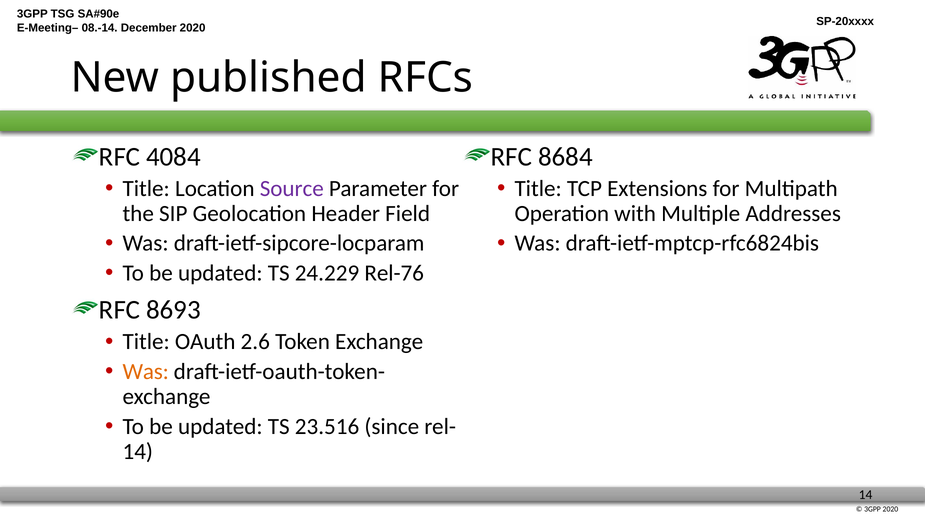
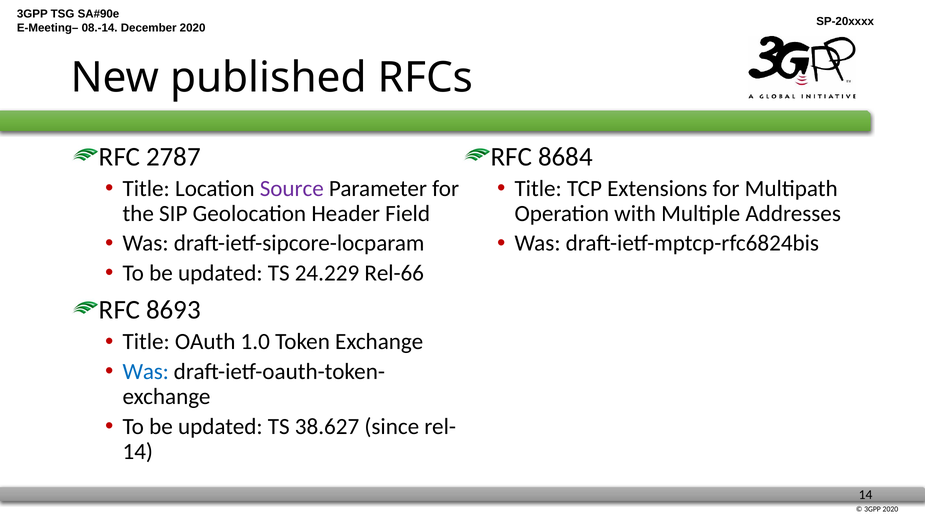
4084: 4084 -> 2787
Rel-76: Rel-76 -> Rel-66
2.6: 2.6 -> 1.0
Was at (146, 371) colour: orange -> blue
23.516: 23.516 -> 38.627
